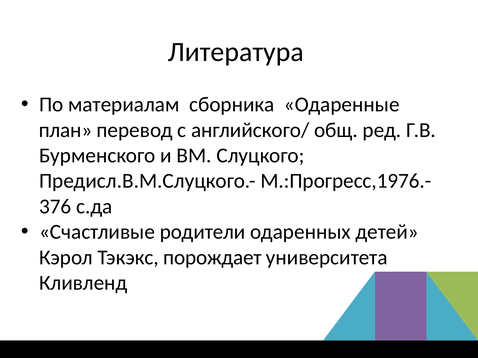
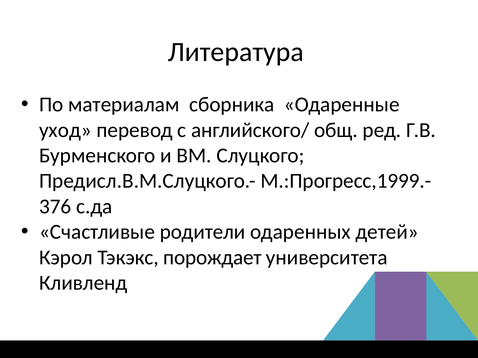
план: план -> уход
М.:Прогресс,1976.-: М.:Прогресс,1976.- -> М.:Прогресс,1999.-
